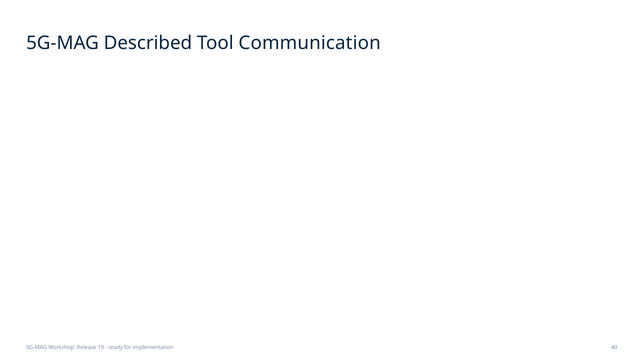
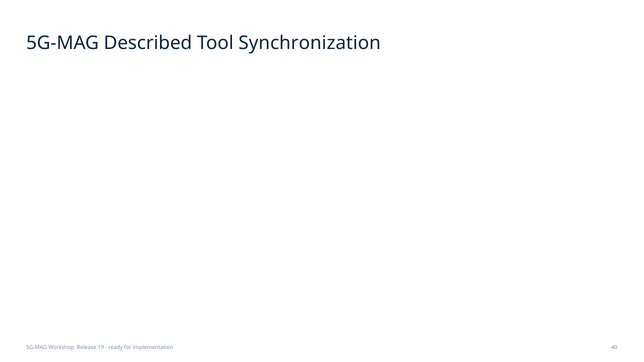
Communication: Communication -> Synchronization
